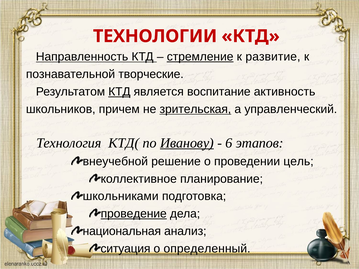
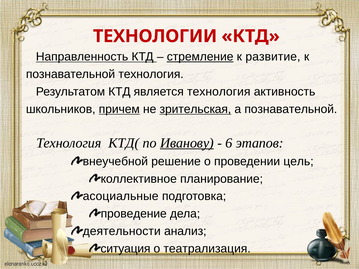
творческие at (151, 74): творческие -> технология
КТД at (119, 92) underline: present -> none
является воспитание: воспитание -> технология
причем underline: none -> present
а управленческий: управленческий -> познавательной
школьниками: школьниками -> асоциальные
проведение underline: present -> none
национальная: национальная -> деятельности
определенный: определенный -> театрализация
